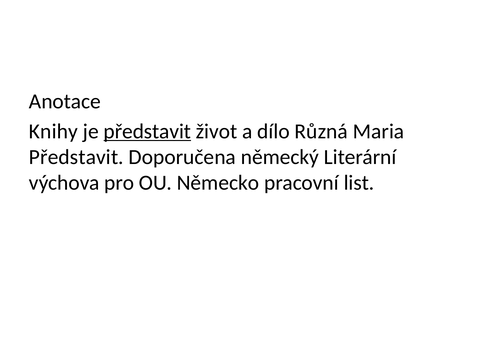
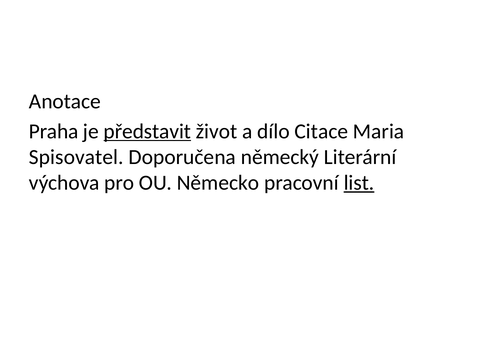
Knihy: Knihy -> Praha
Různá: Různá -> Citace
Představit at (76, 157): Představit -> Spisovatel
list underline: none -> present
